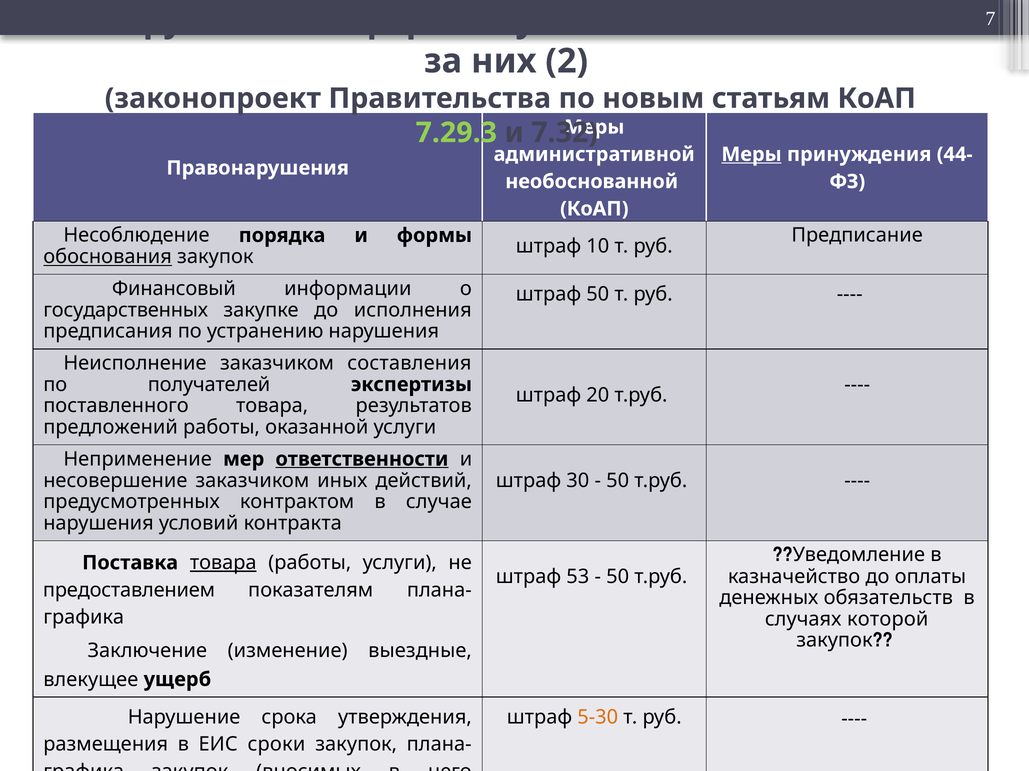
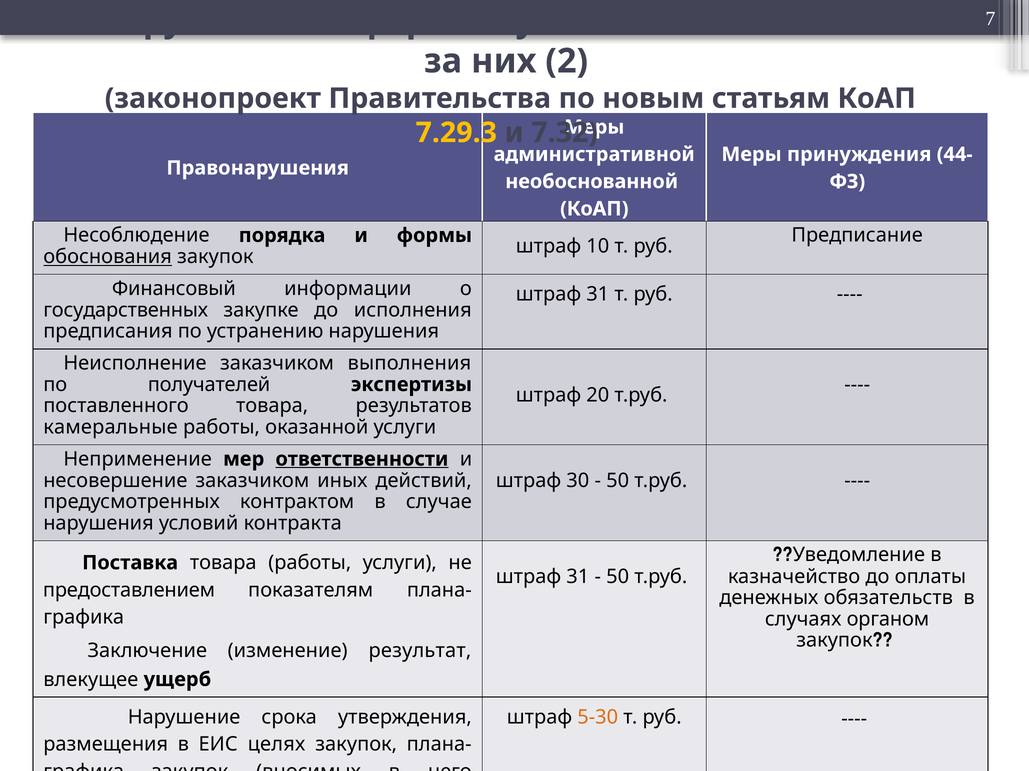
7.29.3 colour: light green -> yellow
Меры at (752, 154) underline: present -> none
50 at (598, 295): 50 -> 31
составления: составления -> выполнения
предложений: предложений -> камеральные
товара at (223, 563) underline: present -> none
53 at (578, 577): 53 -> 31
которой: которой -> органом
выездные: выездные -> результат
сроки: сроки -> целях
